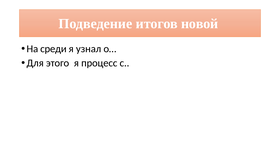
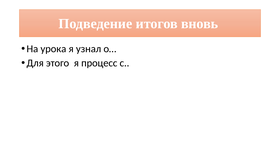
новой: новой -> вновь
среди: среди -> урока
